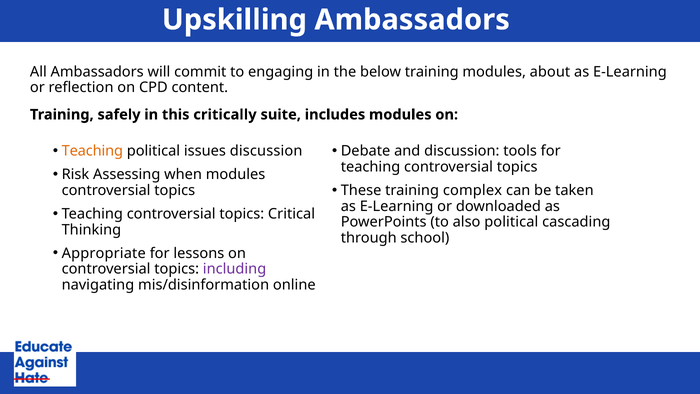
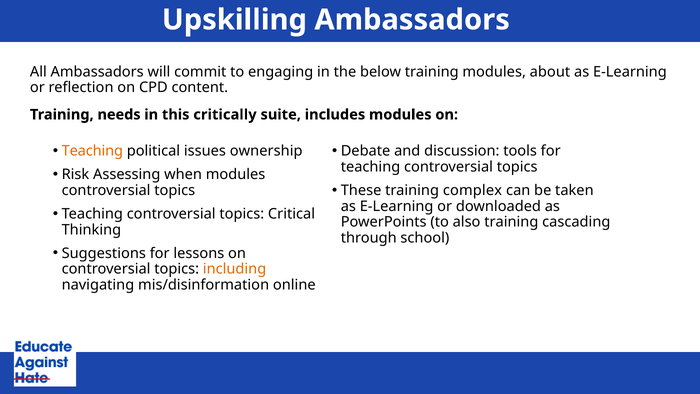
safely: safely -> needs
issues discussion: discussion -> ownership
also political: political -> training
Appropriate: Appropriate -> Suggestions
including colour: purple -> orange
